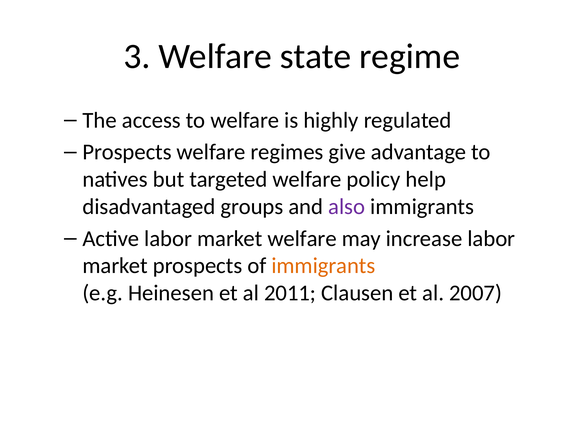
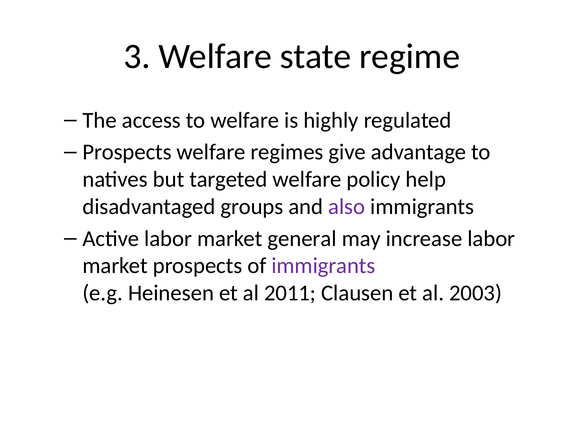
market welfare: welfare -> general
immigrants at (323, 266) colour: orange -> purple
2007: 2007 -> 2003
